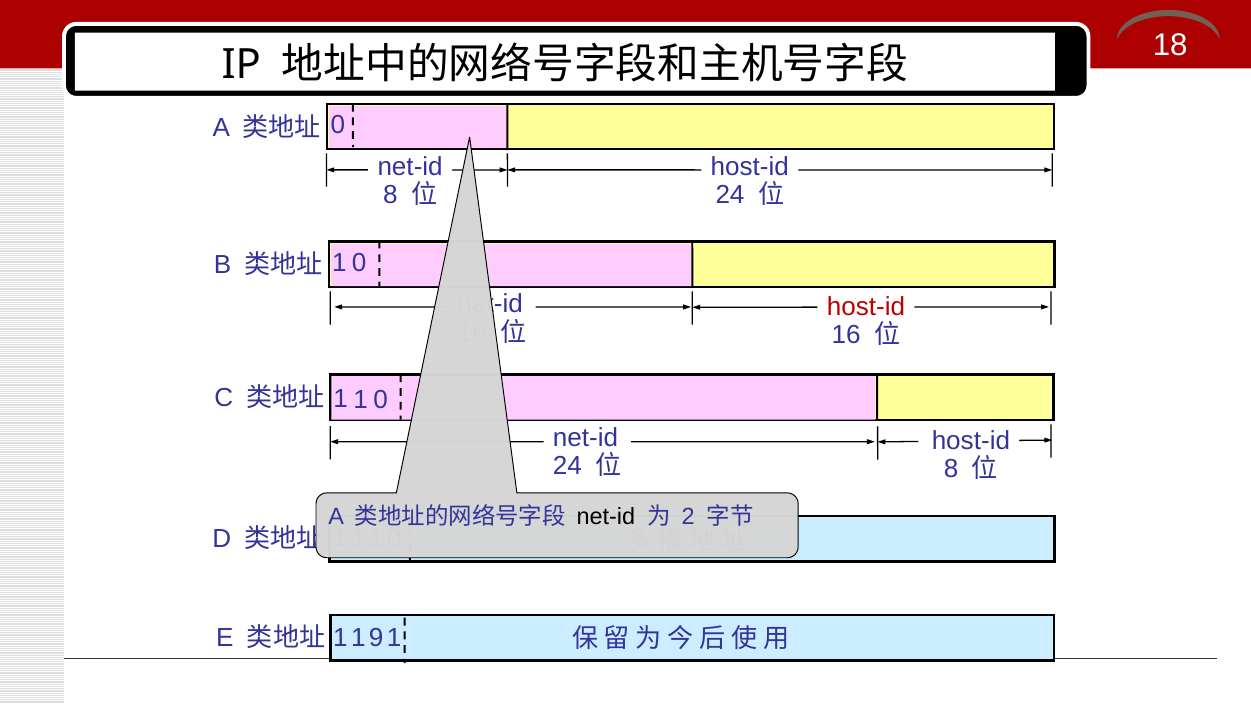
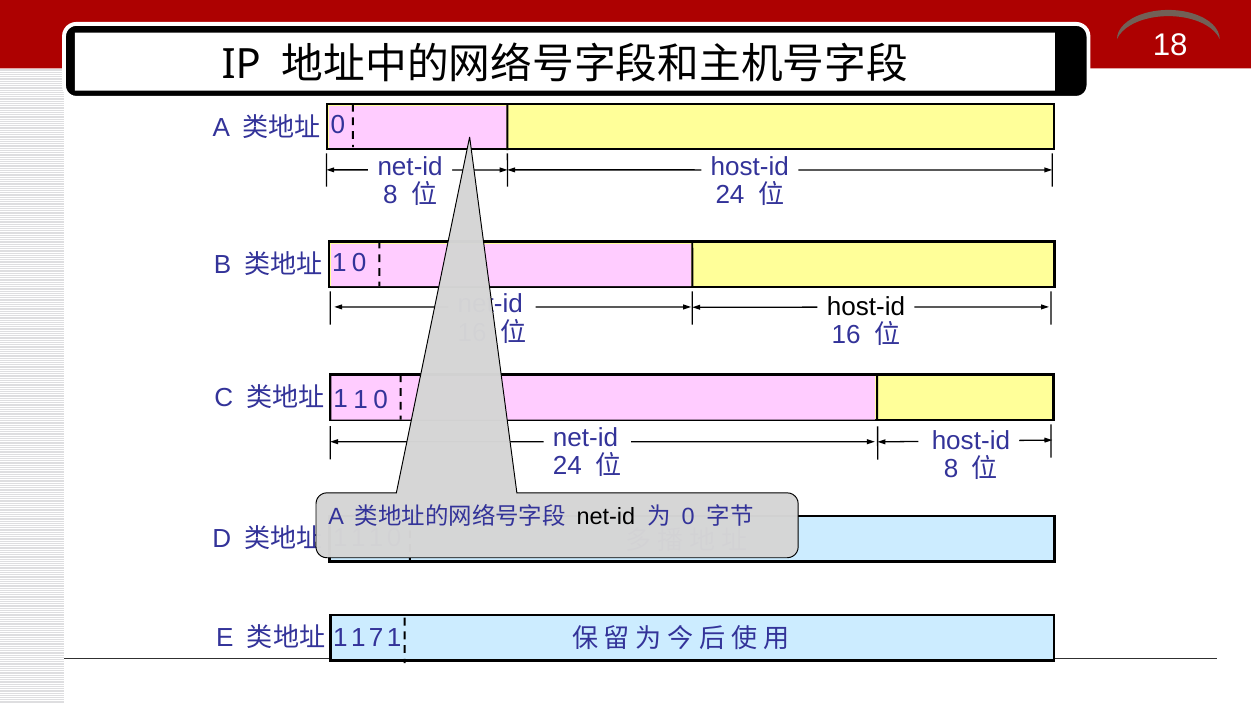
host-id at (866, 307) colour: red -> black
2 at (688, 516): 2 -> 0
9: 9 -> 7
